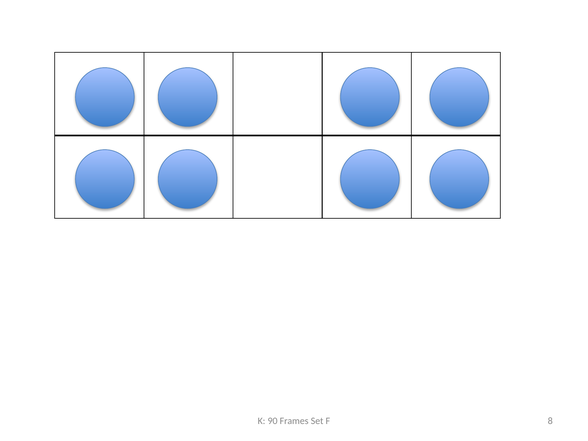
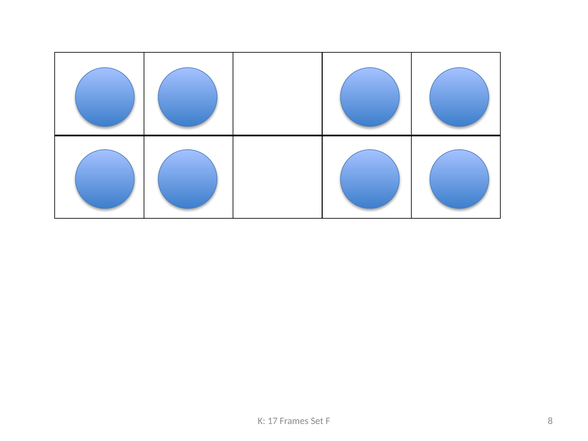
90: 90 -> 17
